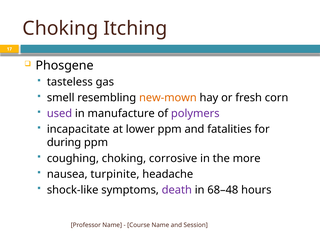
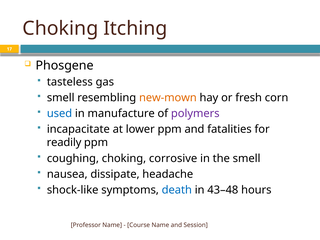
used colour: purple -> blue
during: during -> readily
the more: more -> smell
turpinite: turpinite -> dissipate
death colour: purple -> blue
68–48: 68–48 -> 43–48
